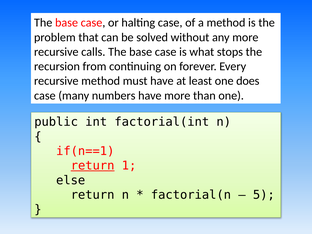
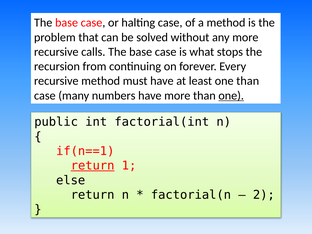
one does: does -> than
one at (231, 96) underline: none -> present
5: 5 -> 2
